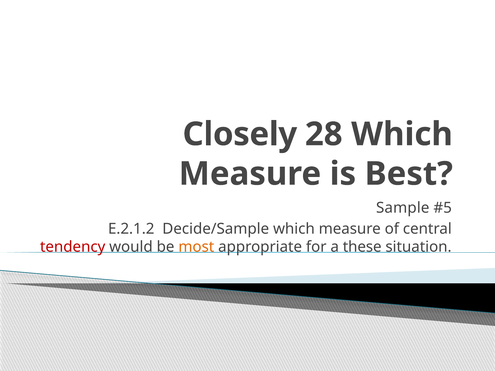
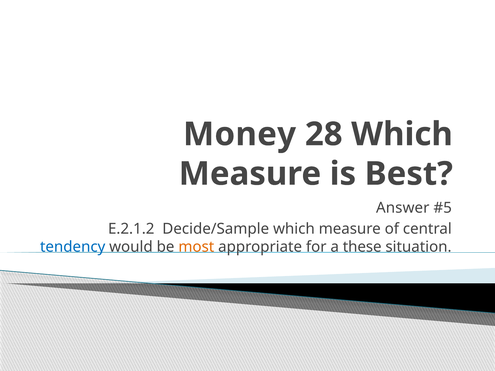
Closely: Closely -> Money
Sample: Sample -> Answer
tendency colour: red -> blue
